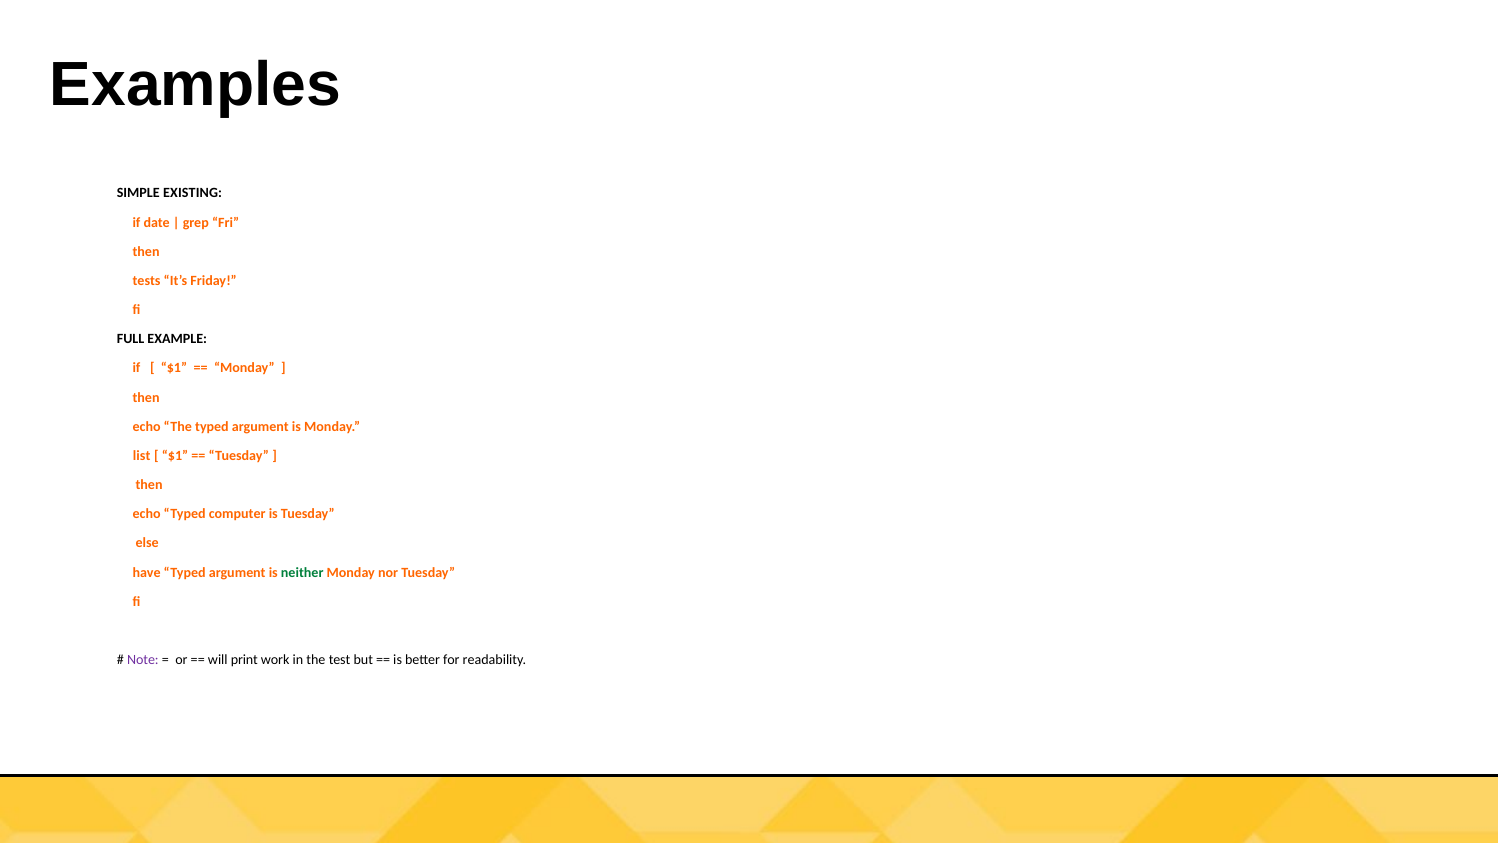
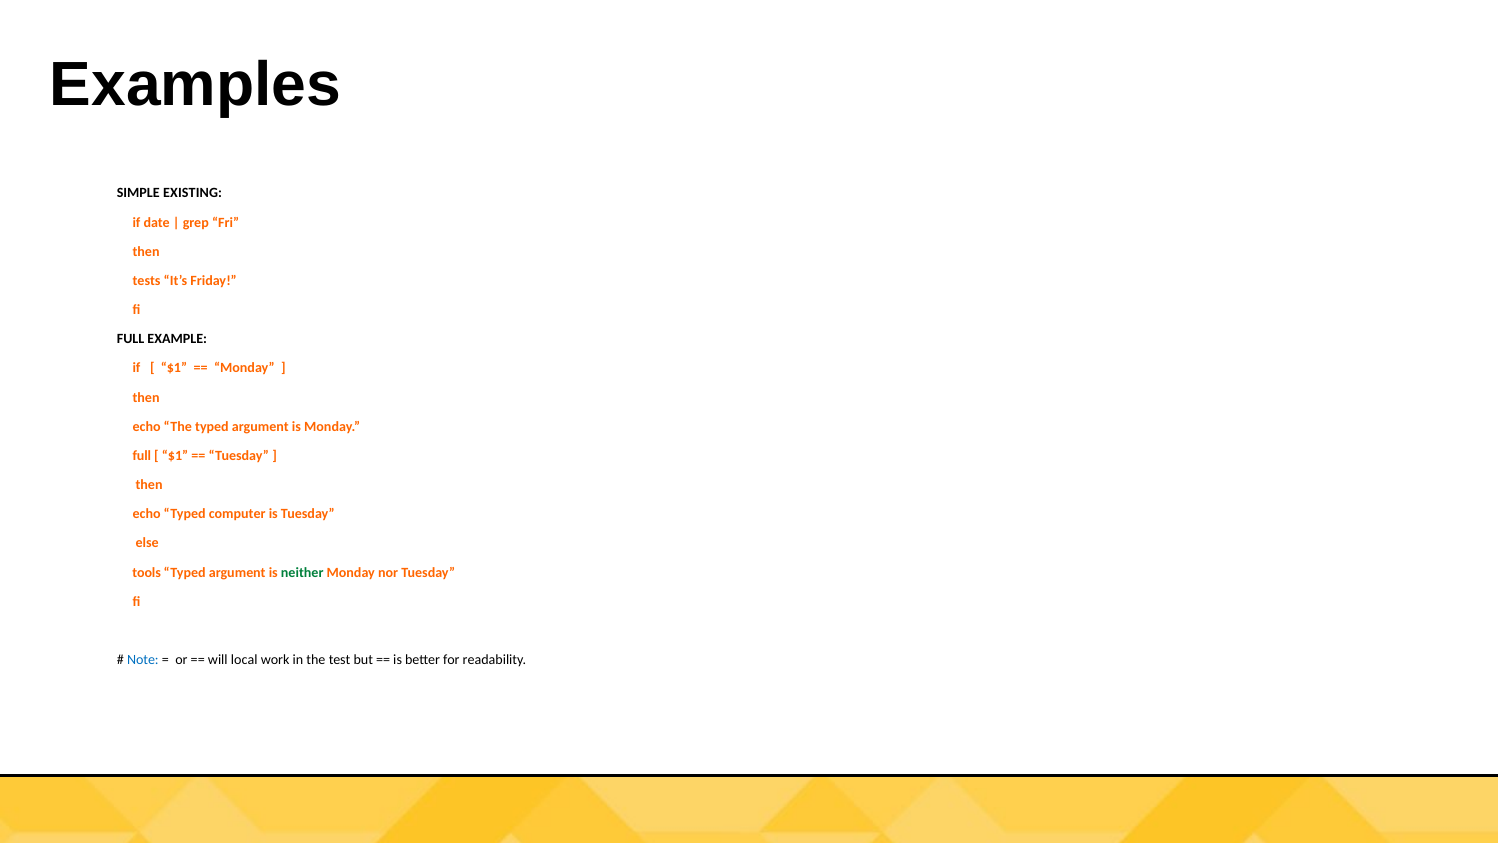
list at (142, 456): list -> full
have: have -> tools
Note colour: purple -> blue
print: print -> local
